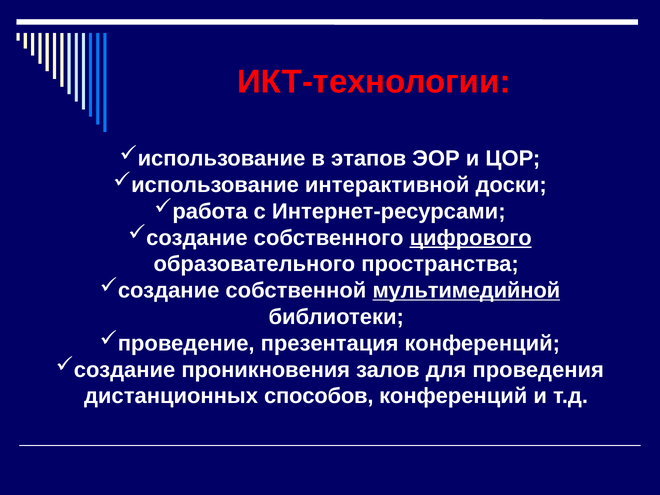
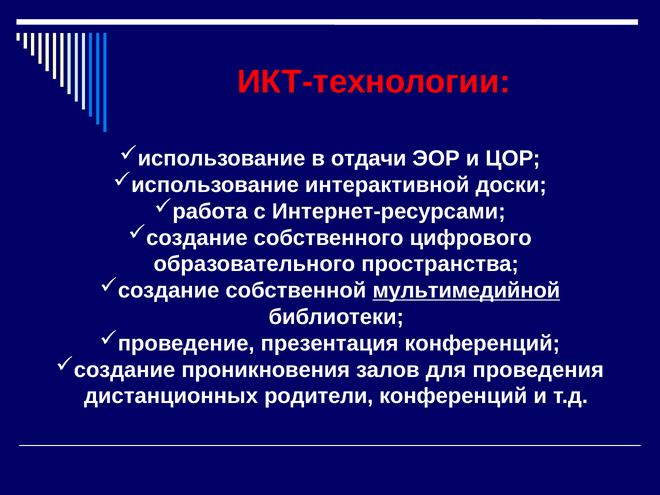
этапов: этапов -> отдачи
цифрового underline: present -> none
способов: способов -> родители
